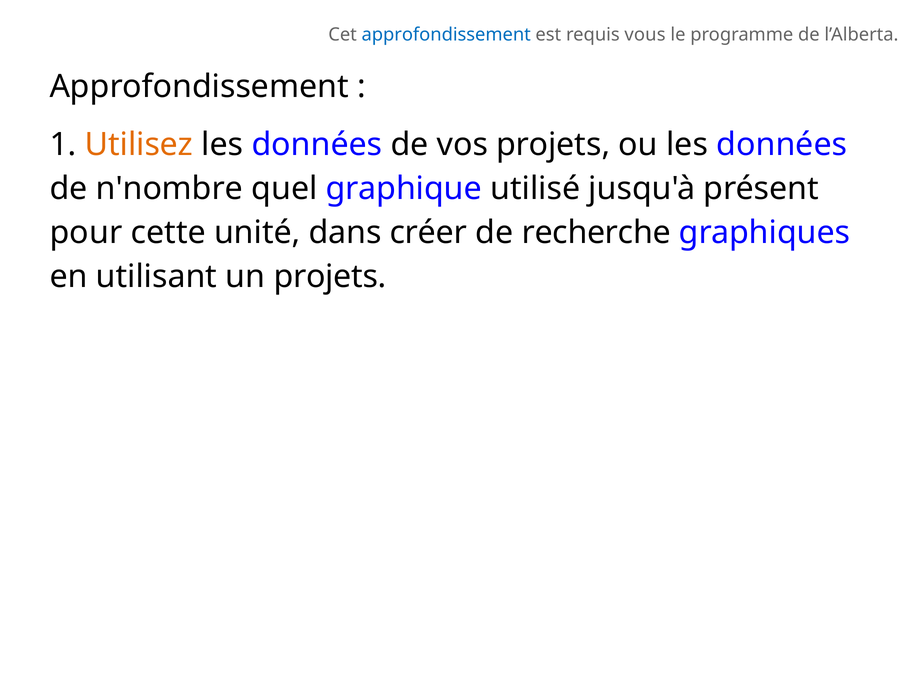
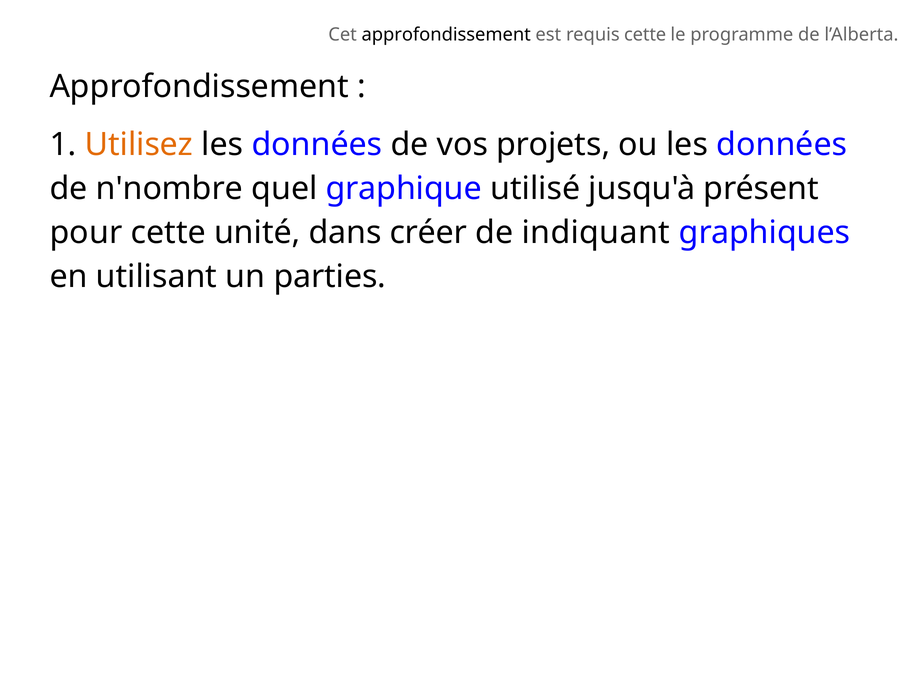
approfondissement at (446, 35) colour: blue -> black
requis vous: vous -> cette
recherche: recherche -> indiquant
un projets: projets -> parties
